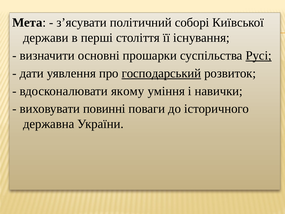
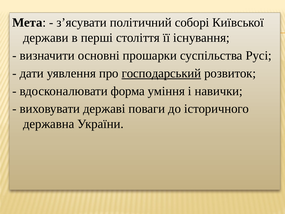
Русі underline: present -> none
якому: якому -> форма
повинні: повинні -> державі
